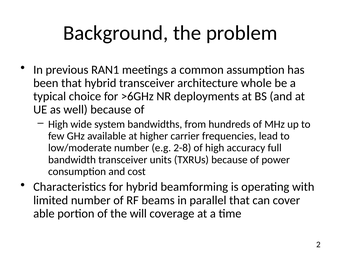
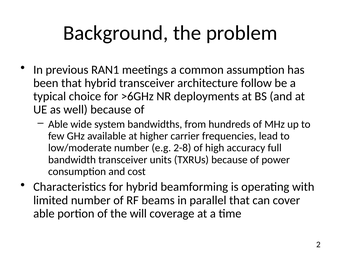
whole: whole -> follow
High at (58, 124): High -> Able
